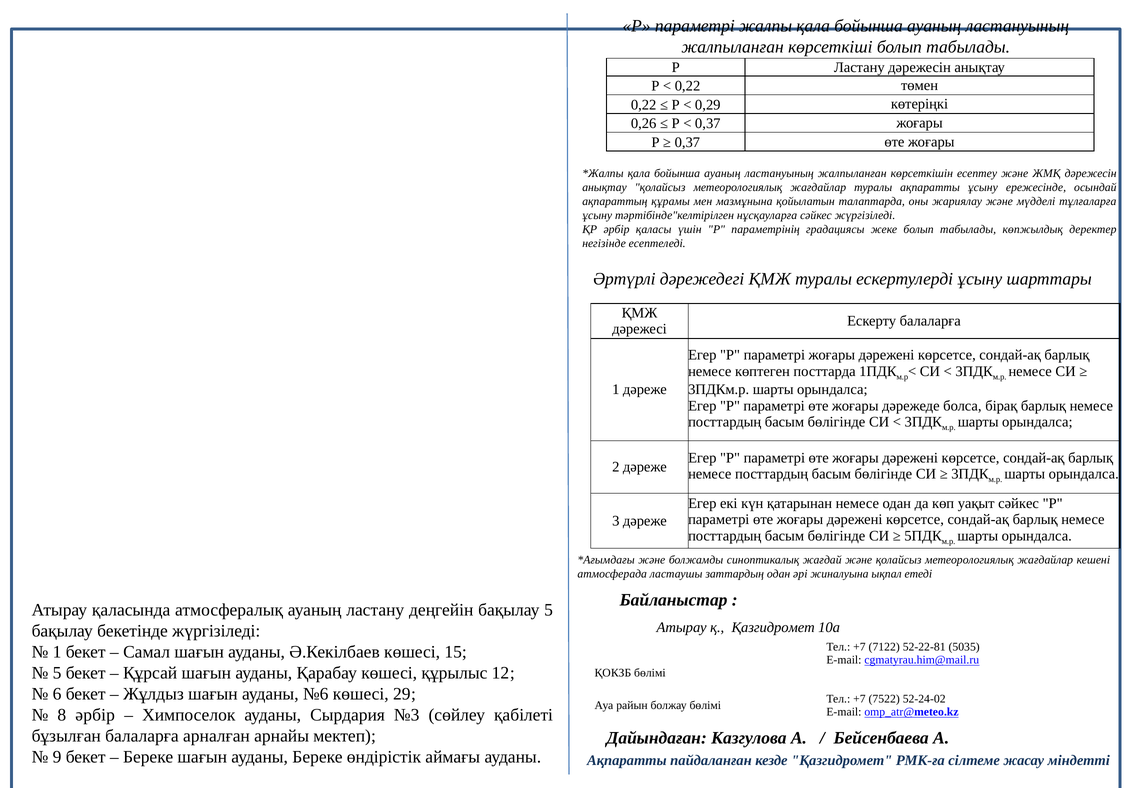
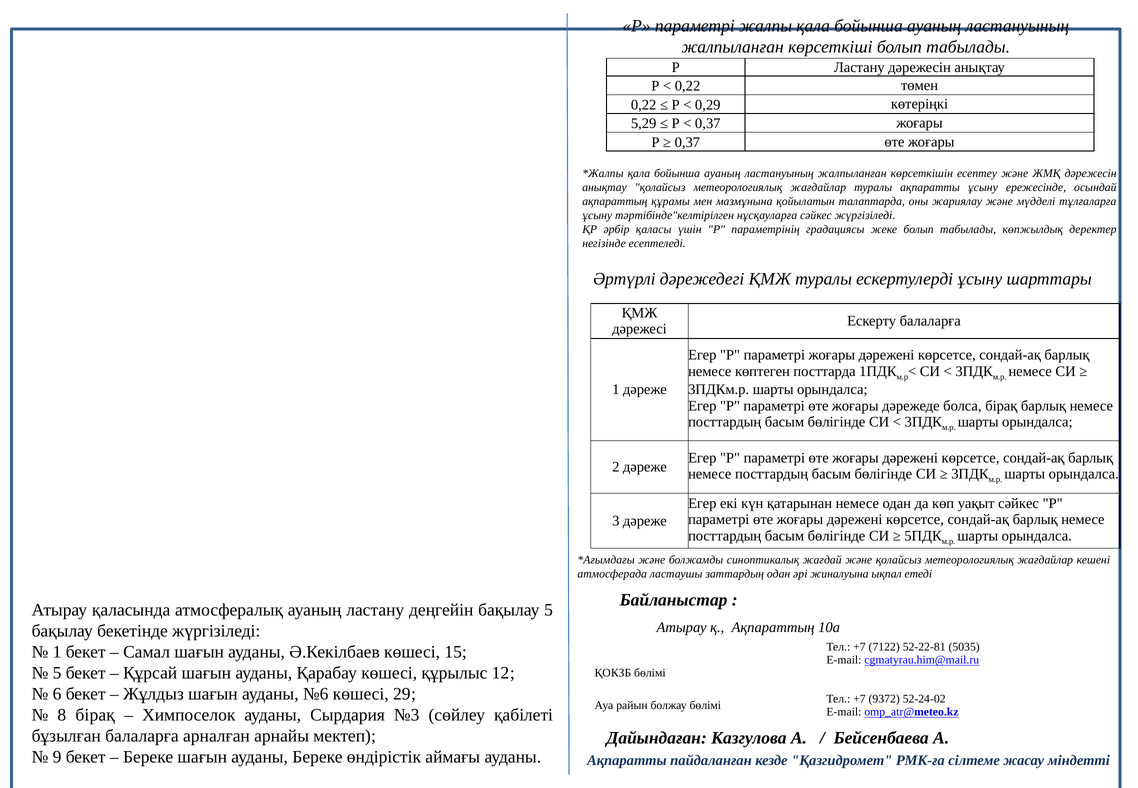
0,26: 0,26 -> 5,29
қ Қазгидромет: Қазгидромет -> Ақпараттың
7522: 7522 -> 9372
8 әрбір: әрбір -> бірақ
